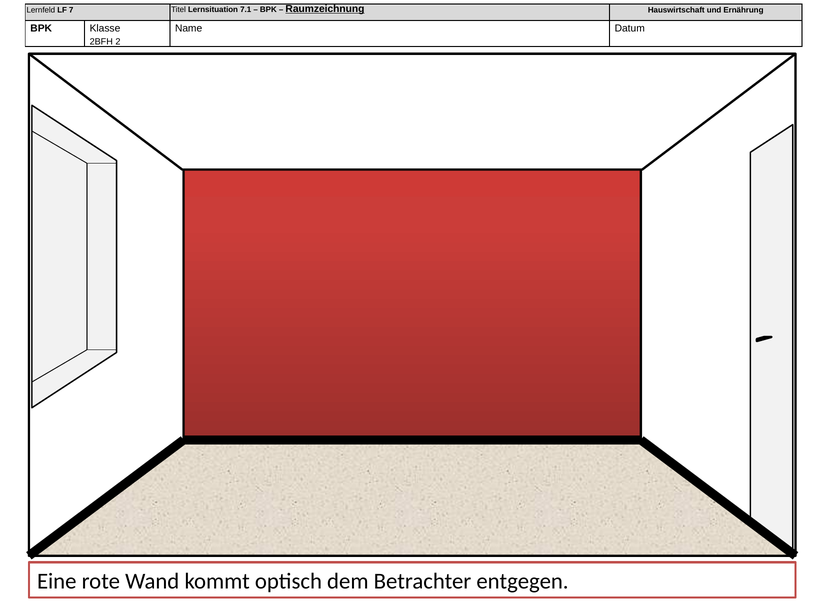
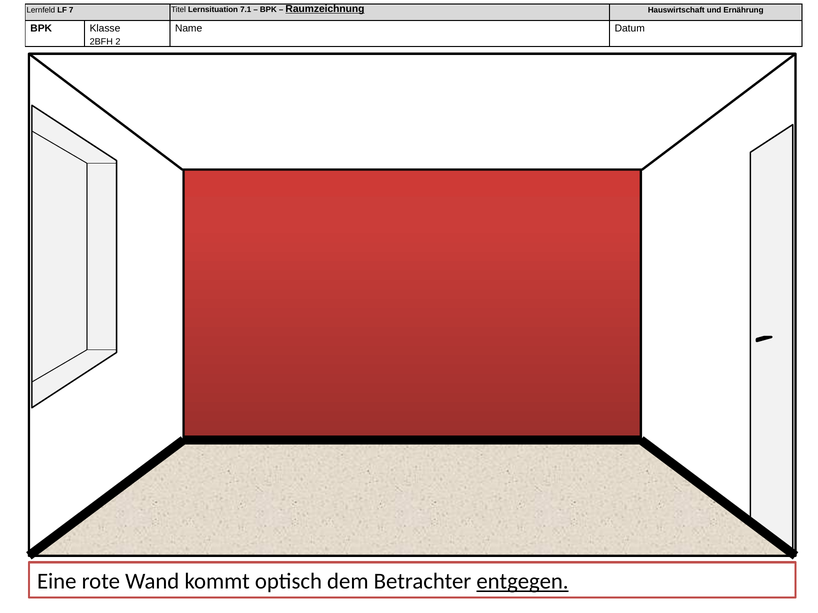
entgegen underline: none -> present
